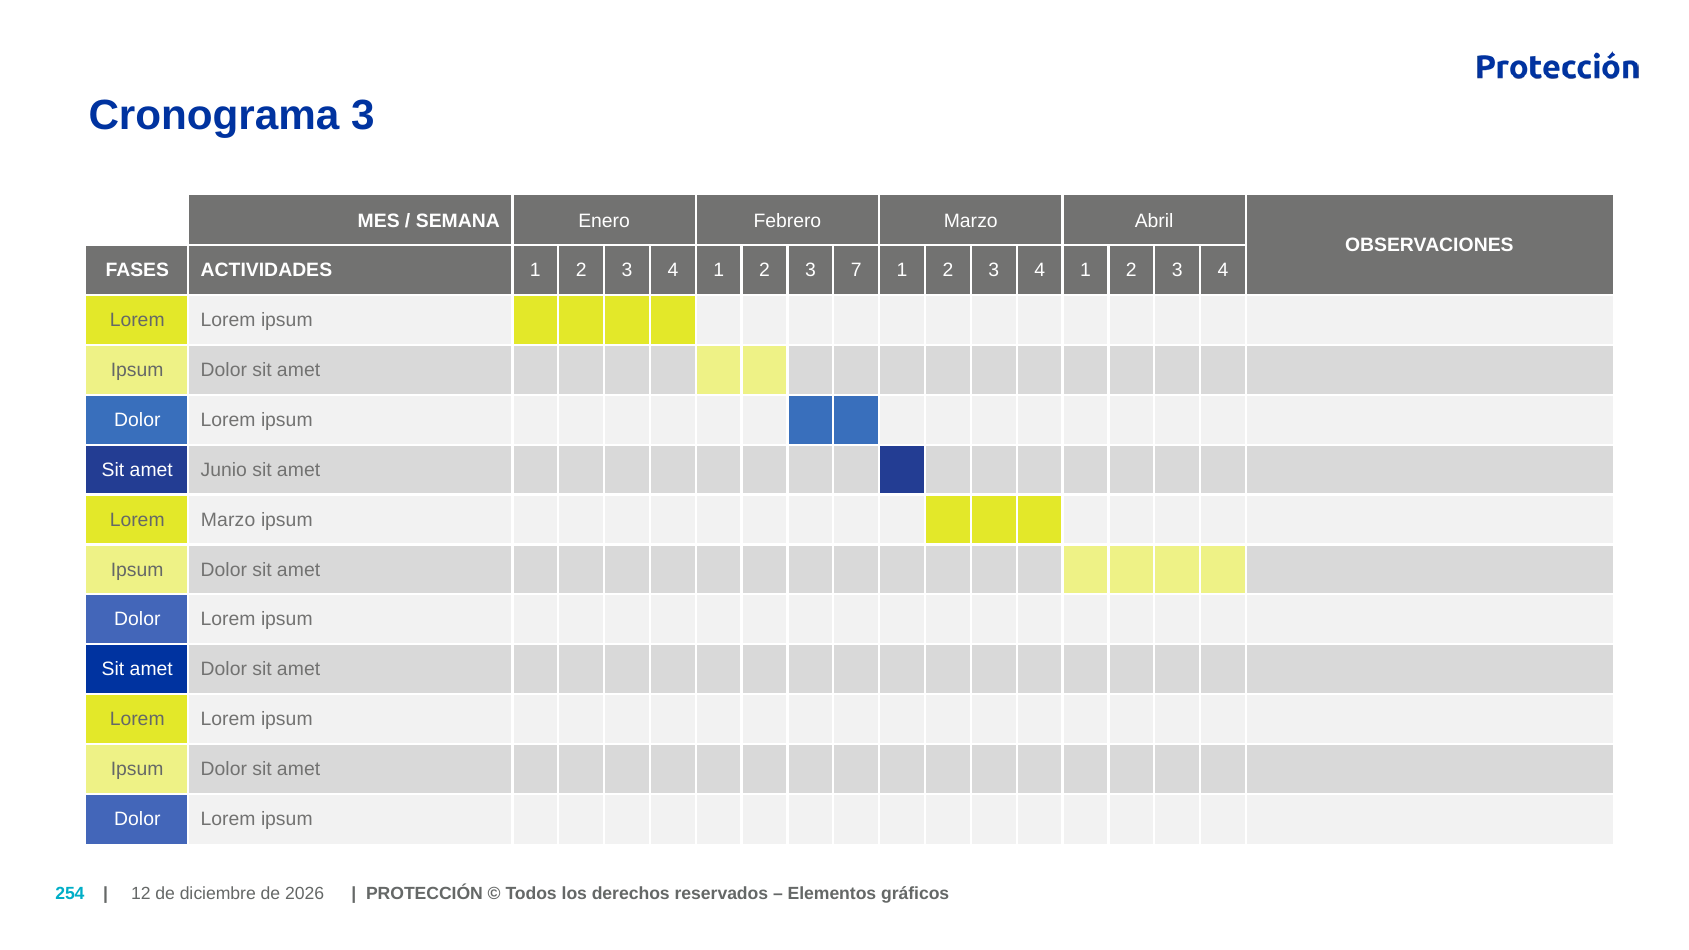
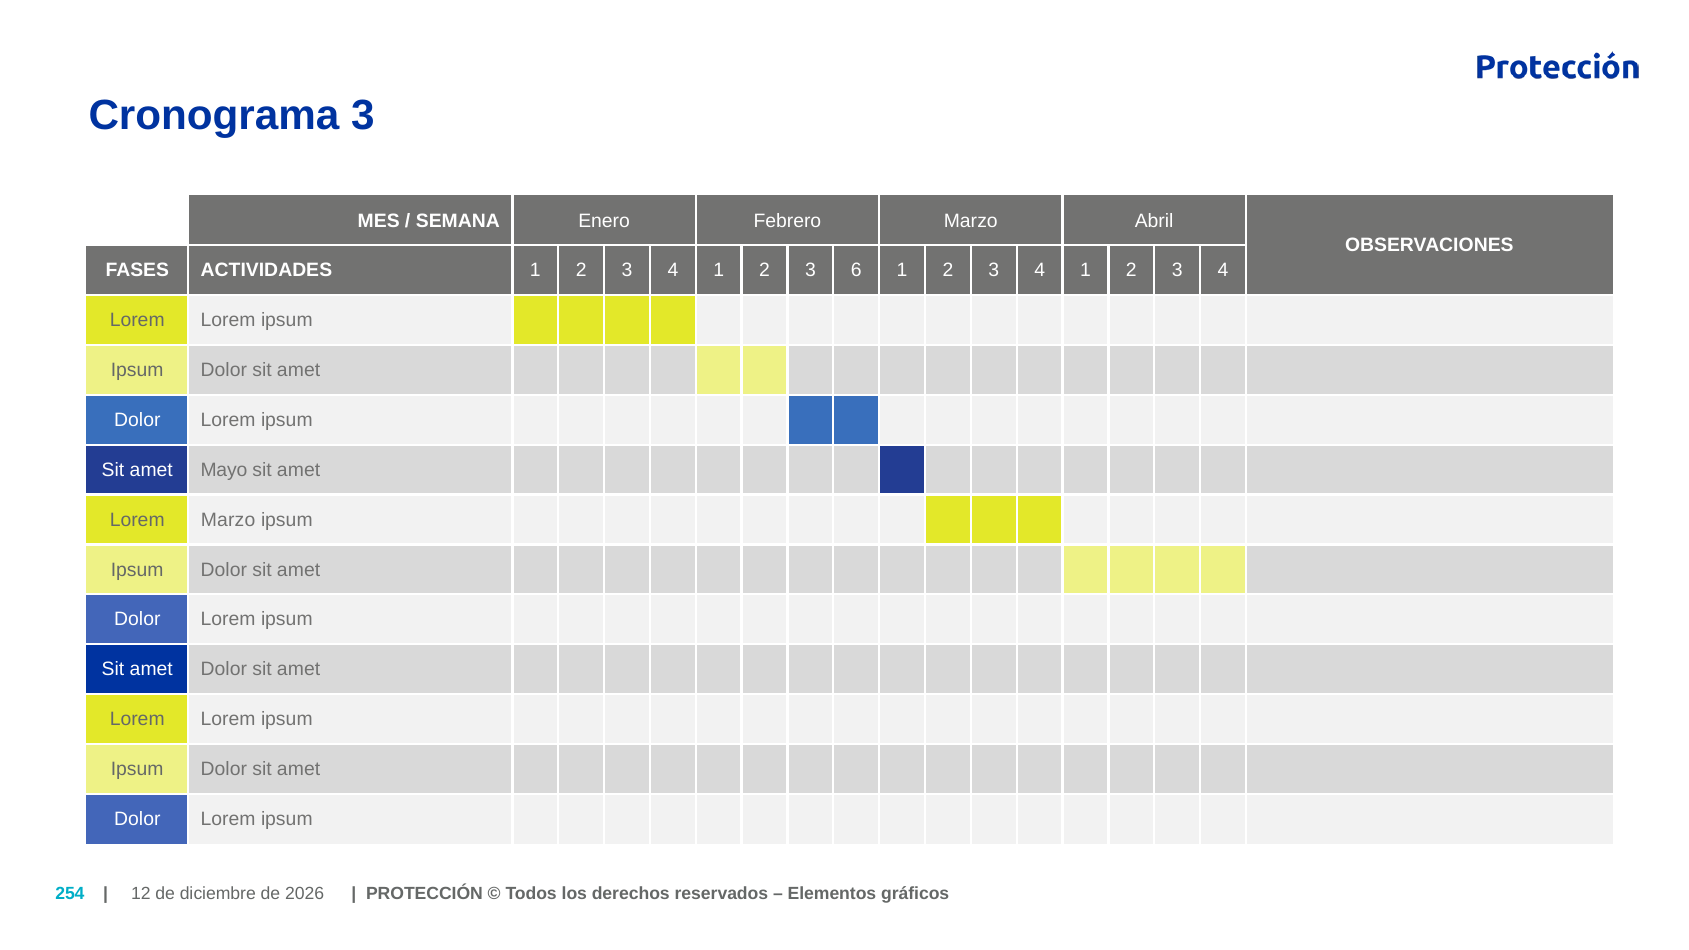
7: 7 -> 6
Junio: Junio -> Mayo
